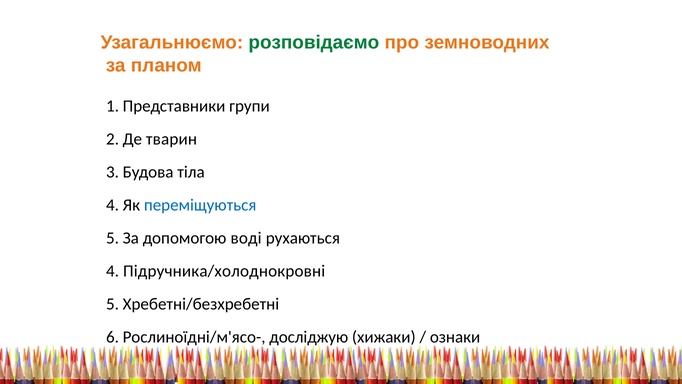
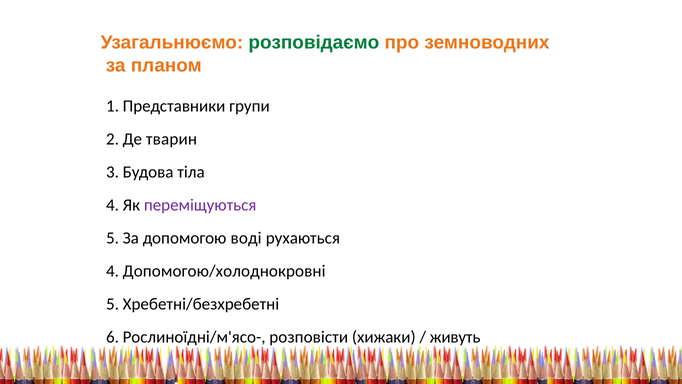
переміщуються colour: blue -> purple
Підручника/холоднокровні: Підручника/холоднокровні -> Допомогою/холоднокровні
досліджую: досліджую -> розповісти
ознаки: ознаки -> живуть
